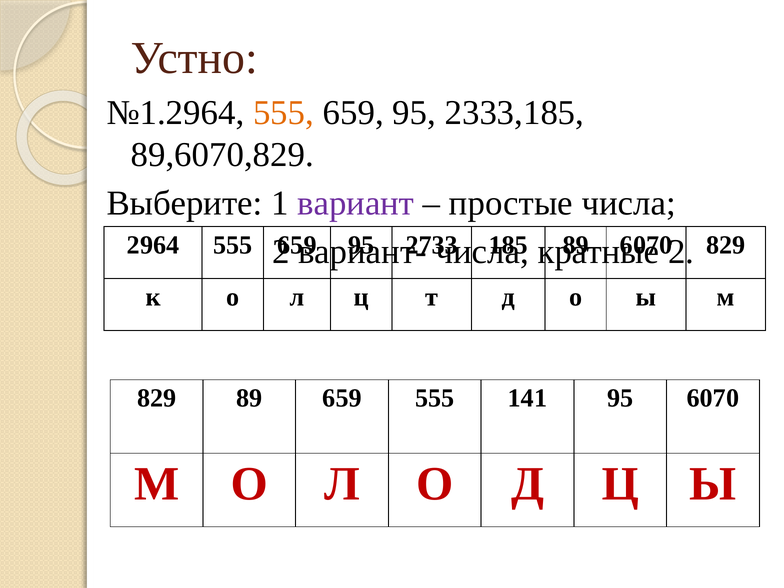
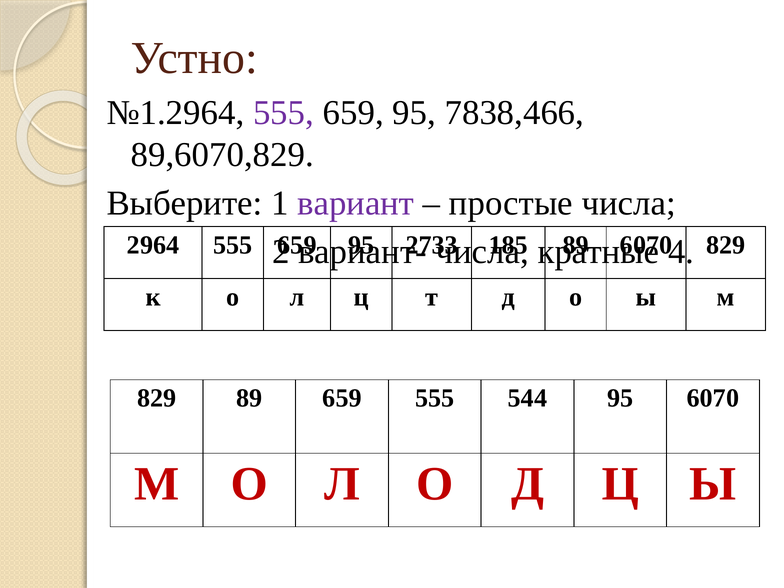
555 at (284, 113) colour: orange -> purple
2333,185: 2333,185 -> 7838,466
2 at (681, 252): 2 -> 4
141: 141 -> 544
